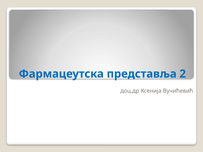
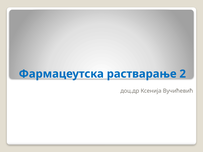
представља: представља -> растварање
